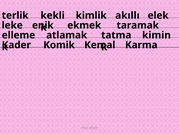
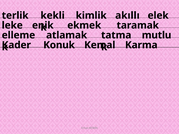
kimin: kimin -> mutlu
Komik: Komik -> Konuk
